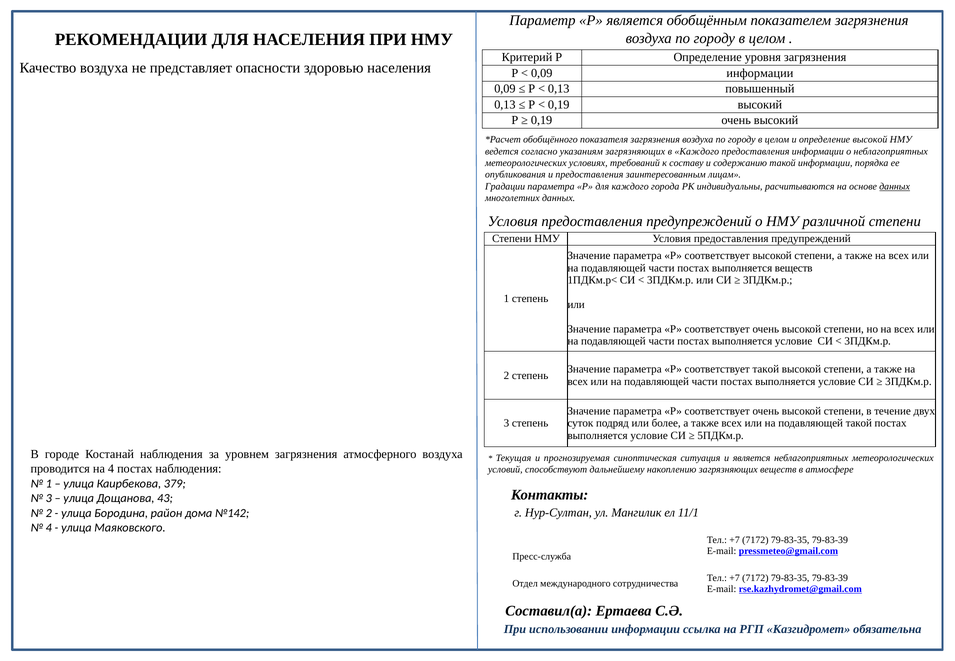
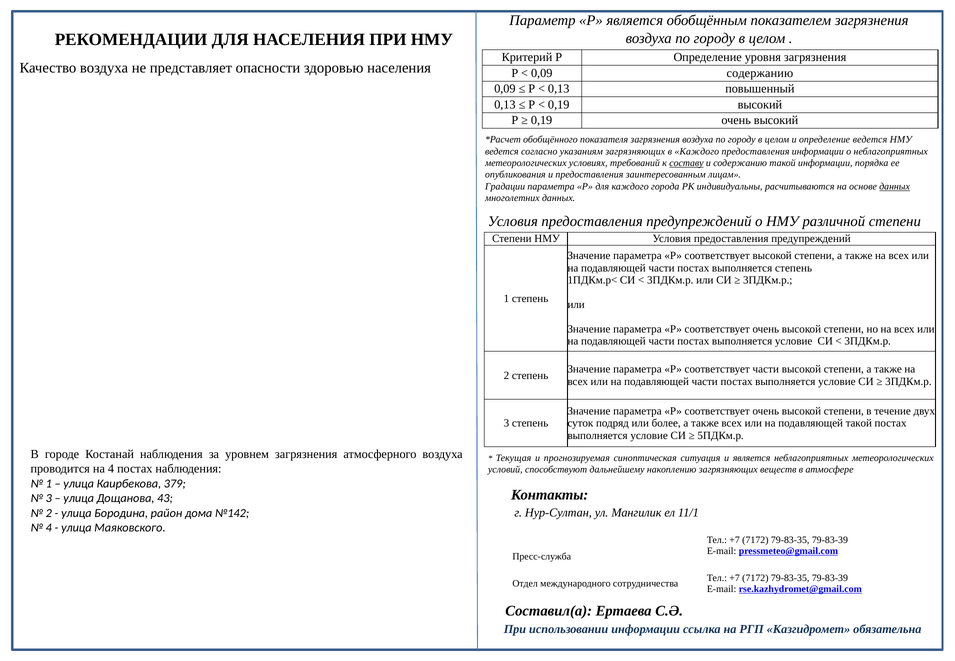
0,09 информации: информации -> содержанию
определение высокой: высокой -> ведется
составу underline: none -> present
выполняется веществ: веществ -> степень
соответствует такой: такой -> части
